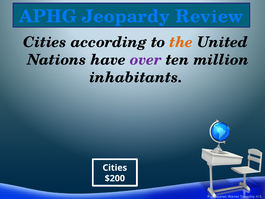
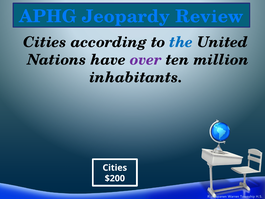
the colour: orange -> blue
